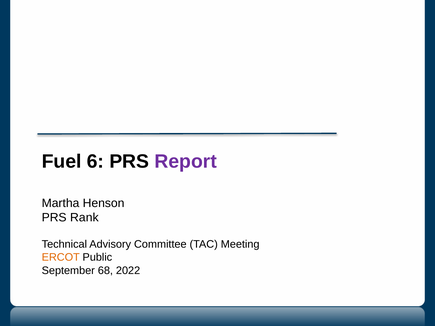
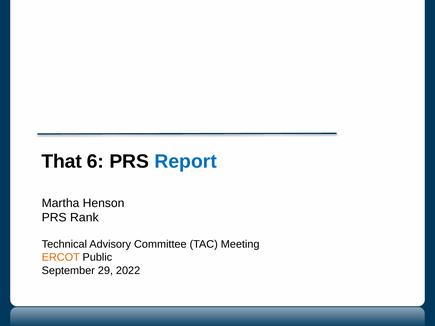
Fuel: Fuel -> That
Report colour: purple -> blue
68: 68 -> 29
